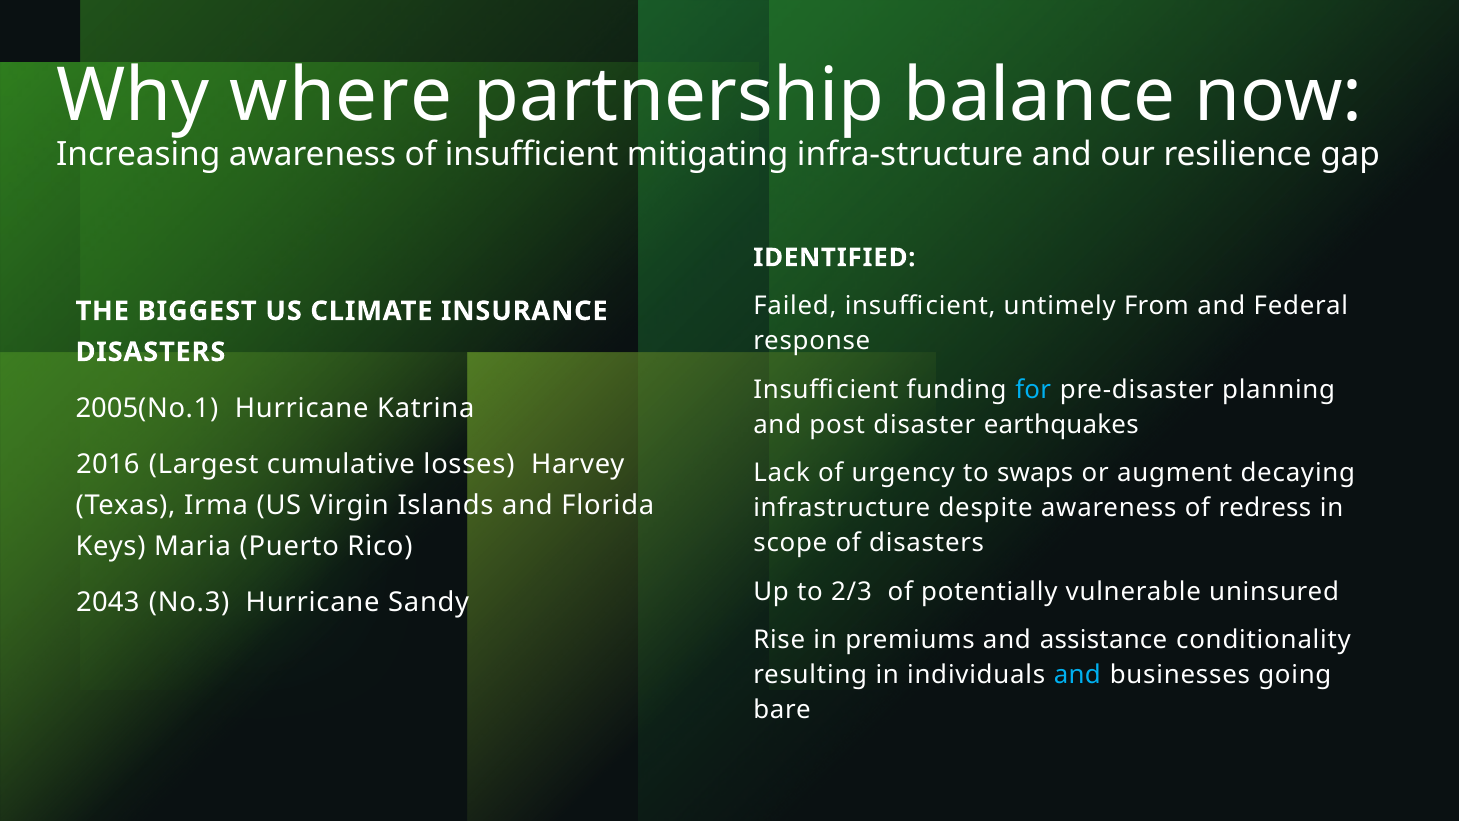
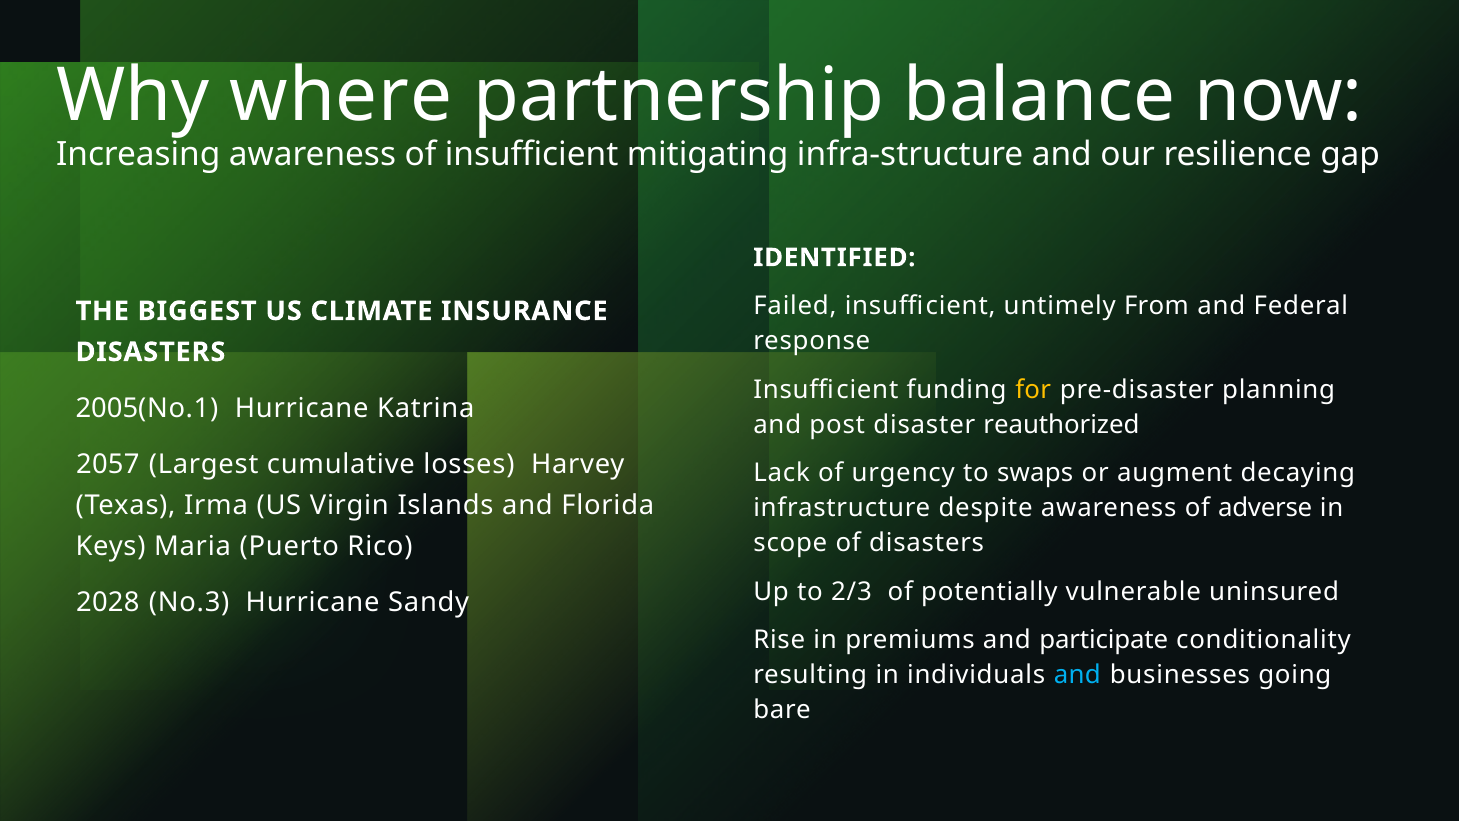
for colour: light blue -> yellow
earthquakes: earthquakes -> reauthorized
2016: 2016 -> 2057
redress: redress -> adverse
2043: 2043 -> 2028
assistance: assistance -> participate
